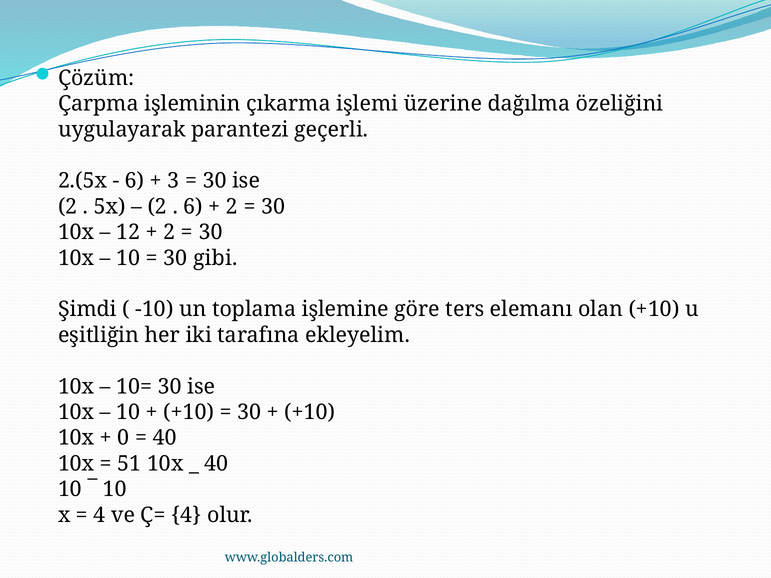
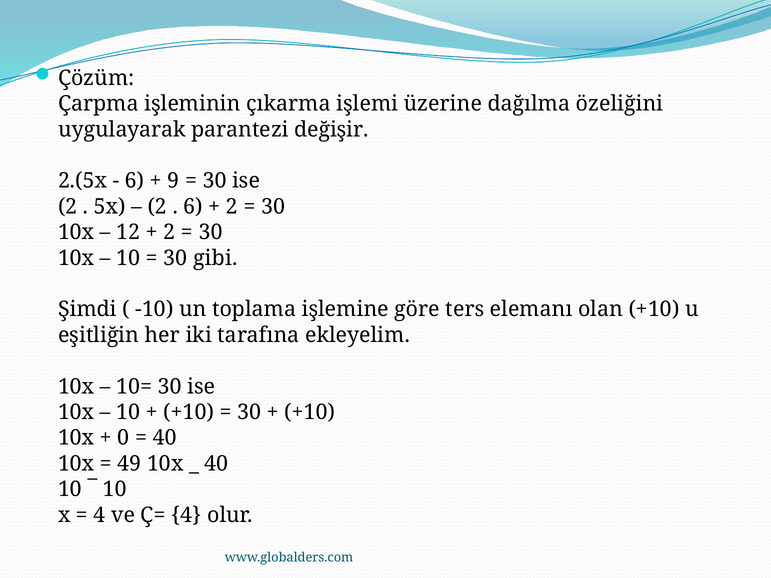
geçerli: geçerli -> değişir
3: 3 -> 9
51: 51 -> 49
